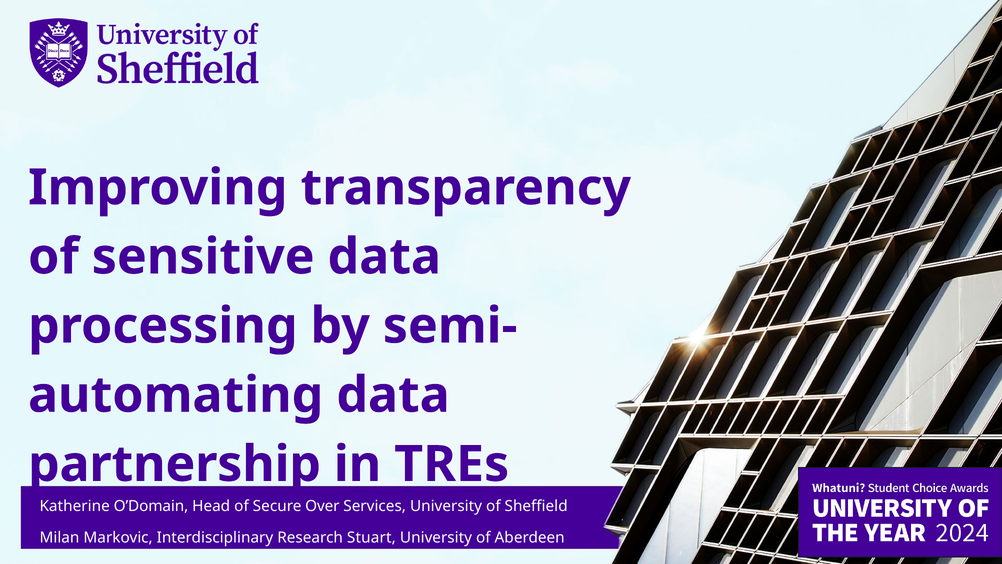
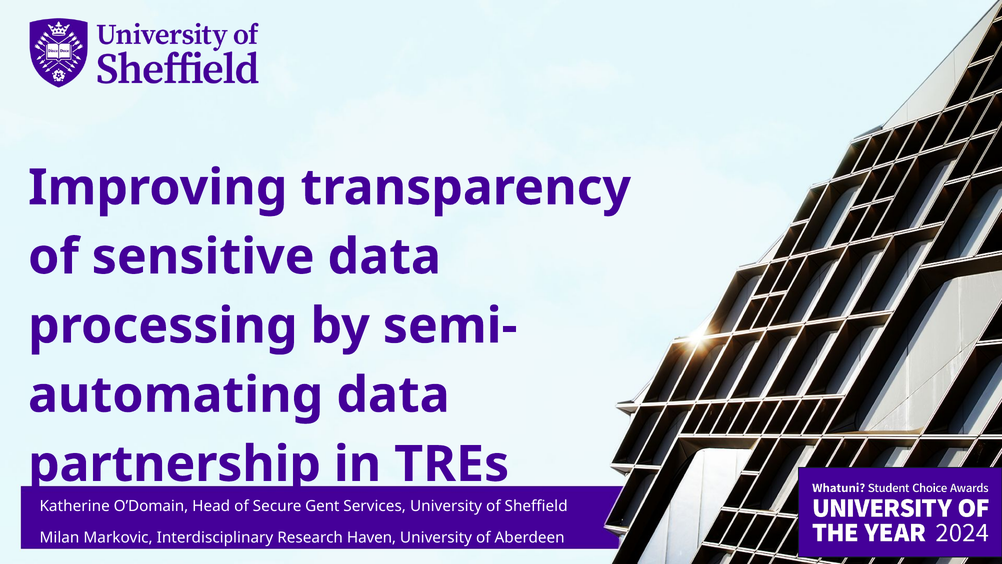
Over: Over -> Gent
Stuart: Stuart -> Haven
